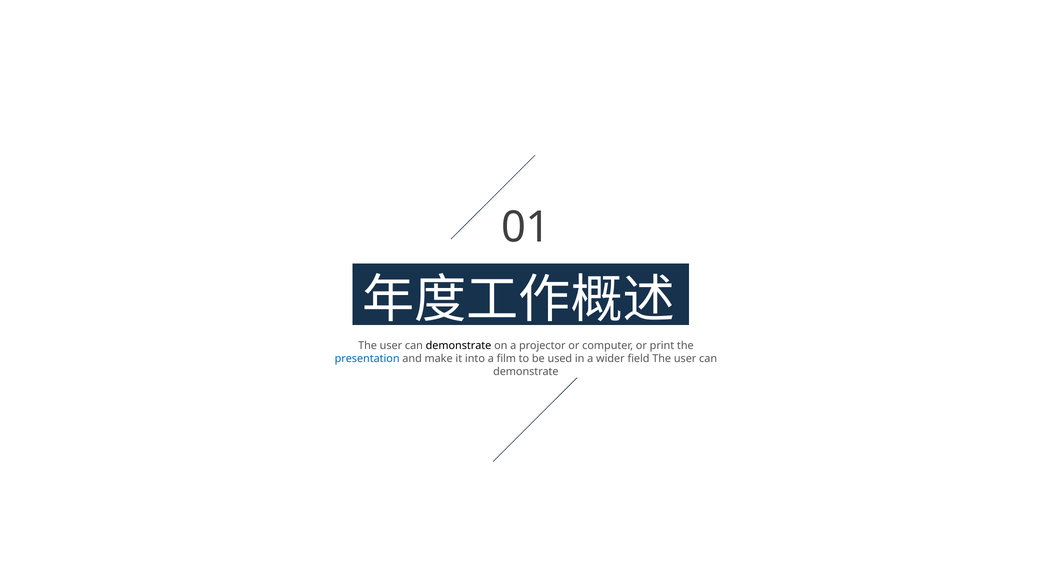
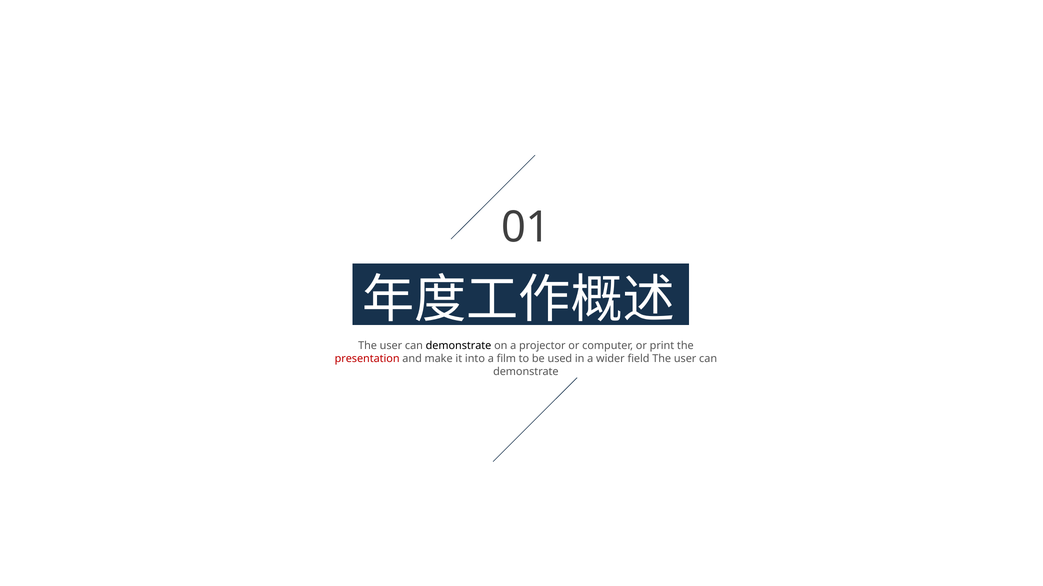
presentation colour: blue -> red
